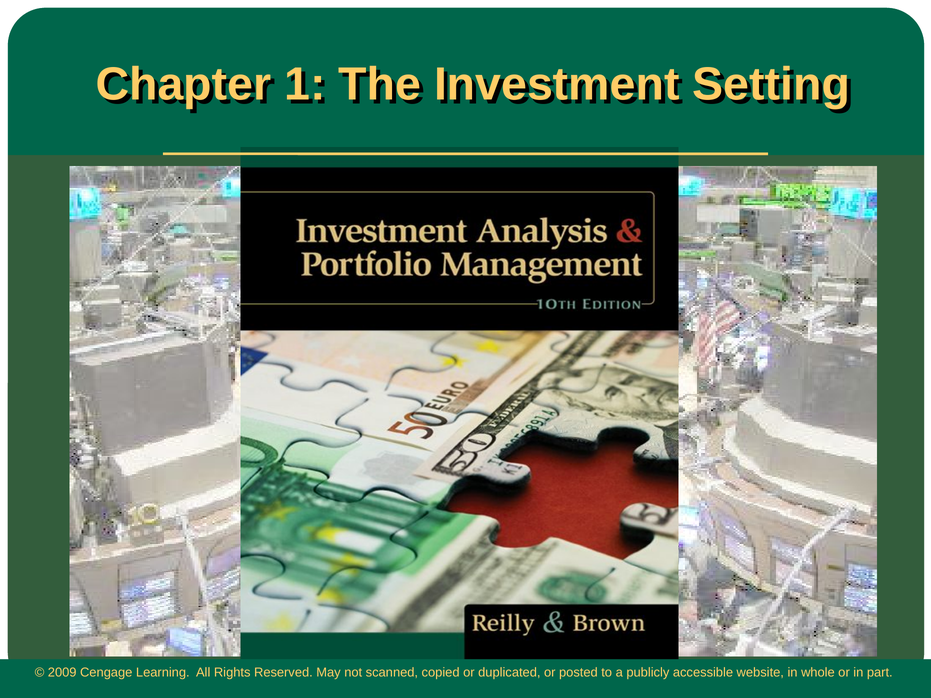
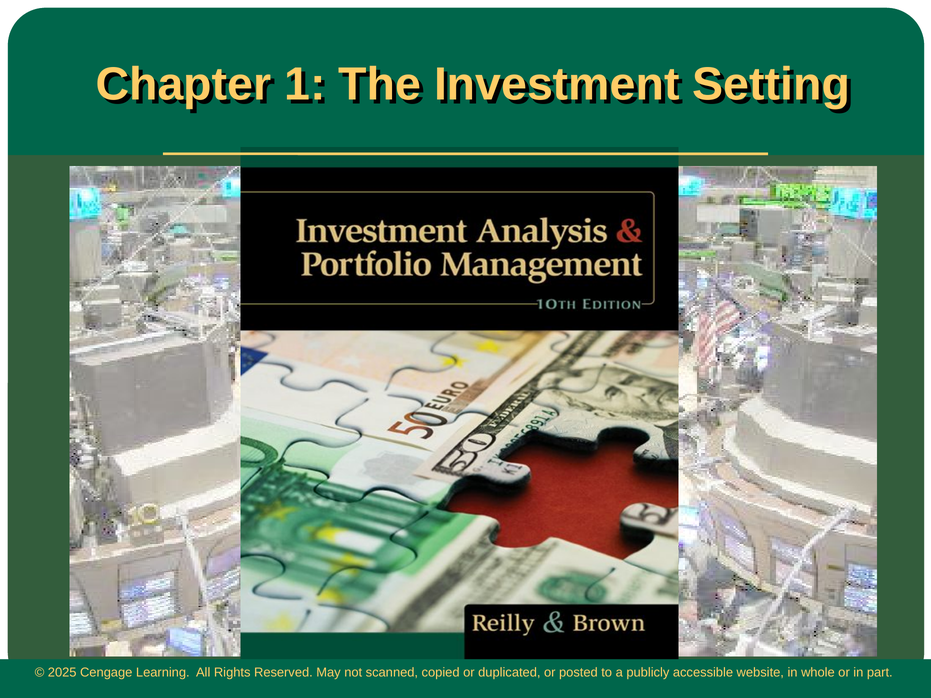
2009: 2009 -> 2025
